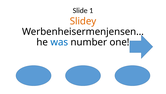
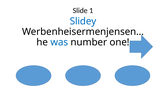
Slidey colour: orange -> blue
